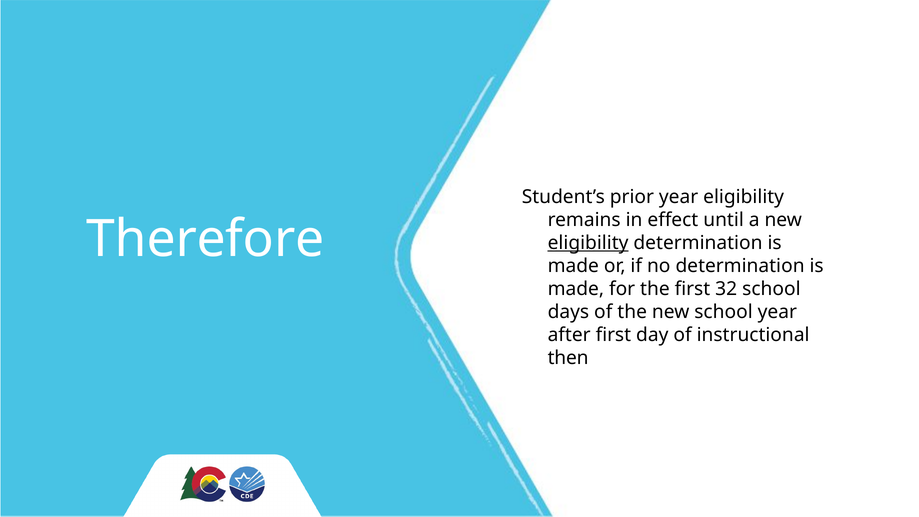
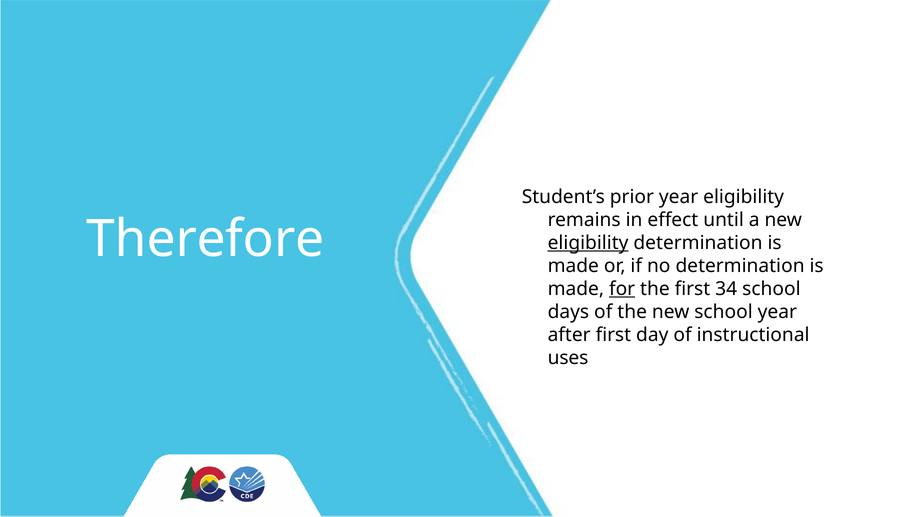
for underline: none -> present
32: 32 -> 34
then: then -> uses
